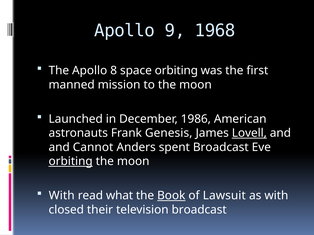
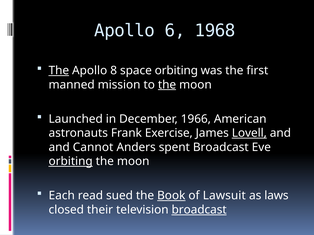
9: 9 -> 6
The at (59, 71) underline: none -> present
the at (167, 85) underline: none -> present
1986: 1986 -> 1966
Genesis: Genesis -> Exercise
With at (62, 196): With -> Each
what: what -> sued
as with: with -> laws
broadcast at (199, 210) underline: none -> present
